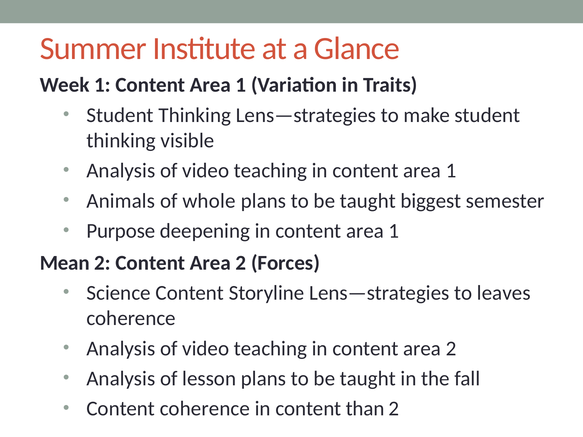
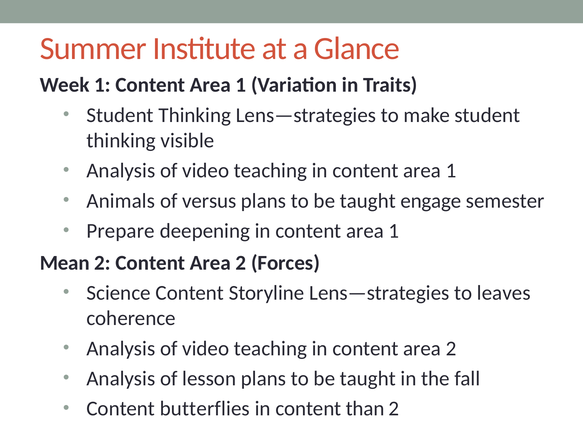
whole: whole -> versus
biggest: biggest -> engage
Purpose: Purpose -> Prepare
Content coherence: coherence -> butterflies
